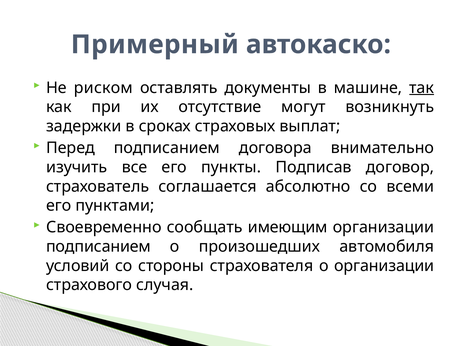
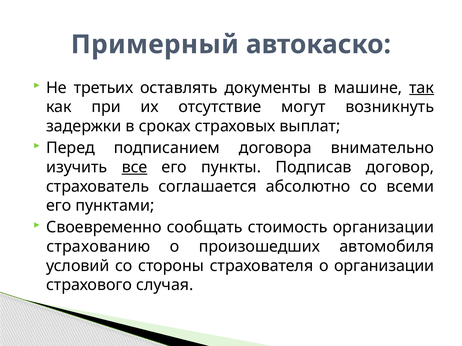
риском: риском -> третьих
все underline: none -> present
имеющим: имеющим -> стоимость
подписанием at (98, 247): подписанием -> страхованию
